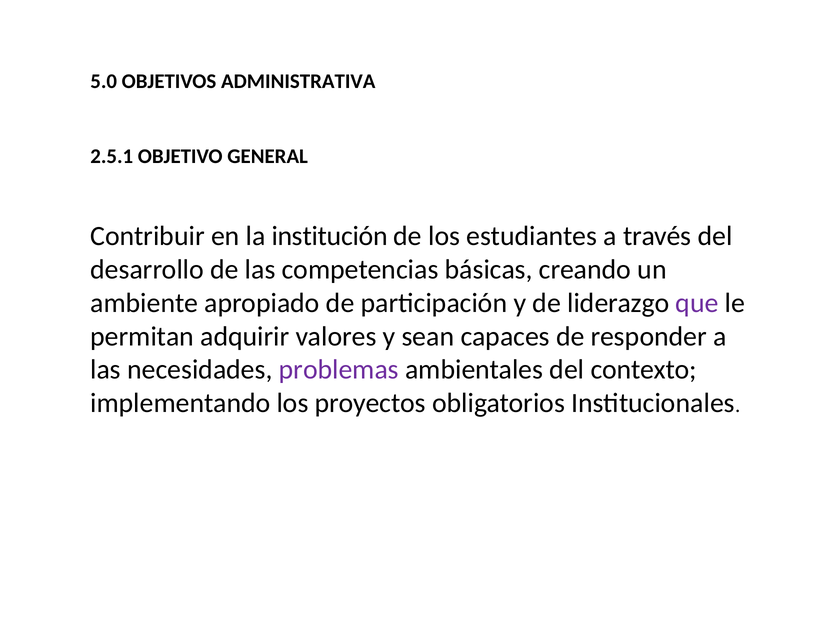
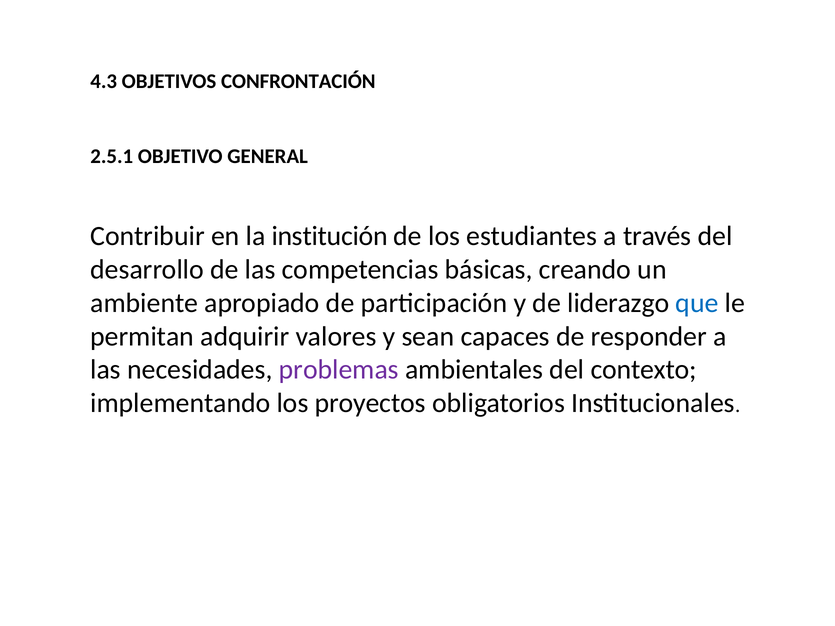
5.0: 5.0 -> 4.3
ADMINISTRATIVA: ADMINISTRATIVA -> CONFRONTACIÓN
que colour: purple -> blue
